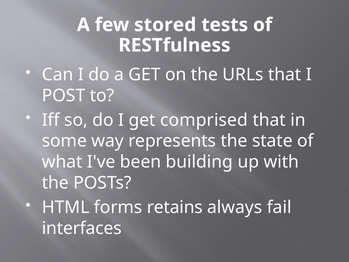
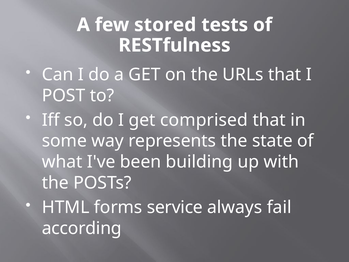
retains: retains -> service
interfaces: interfaces -> according
